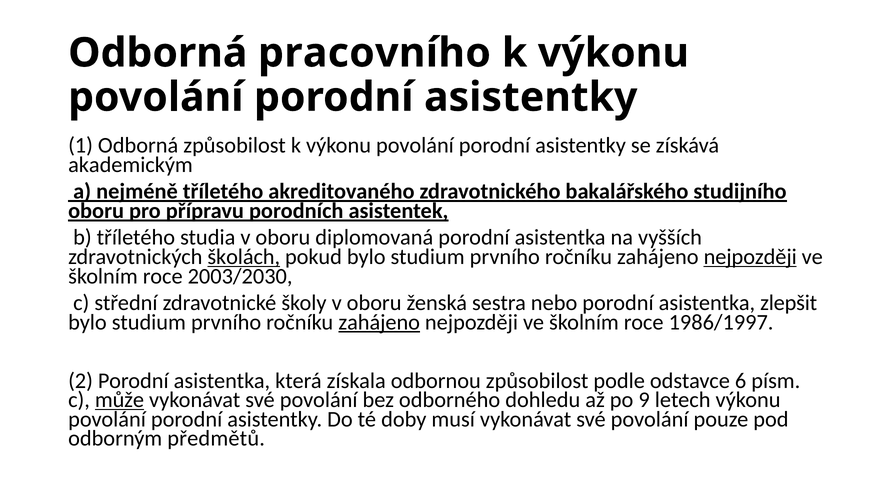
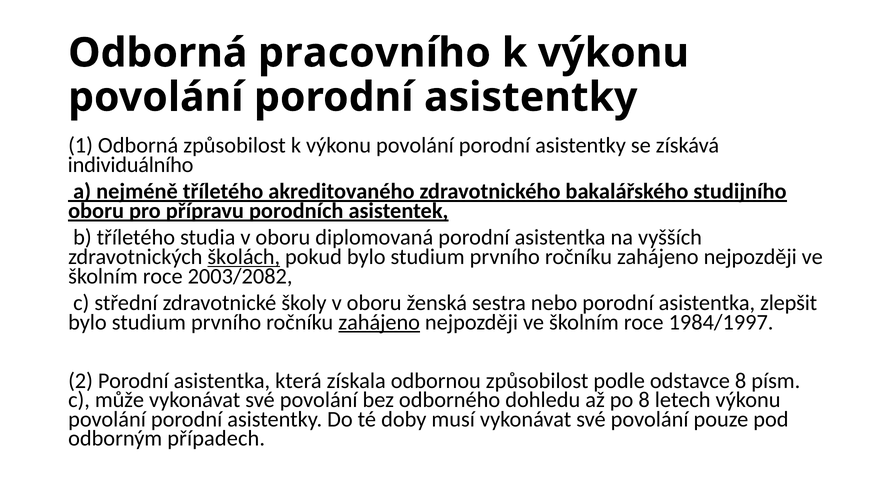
akademickým: akademickým -> individuálního
nejpozději at (750, 257) underline: present -> none
2003/2030: 2003/2030 -> 2003/2082
1986/1997: 1986/1997 -> 1984/1997
odstavce 6: 6 -> 8
může underline: present -> none
po 9: 9 -> 8
předmětů: předmětů -> případech
